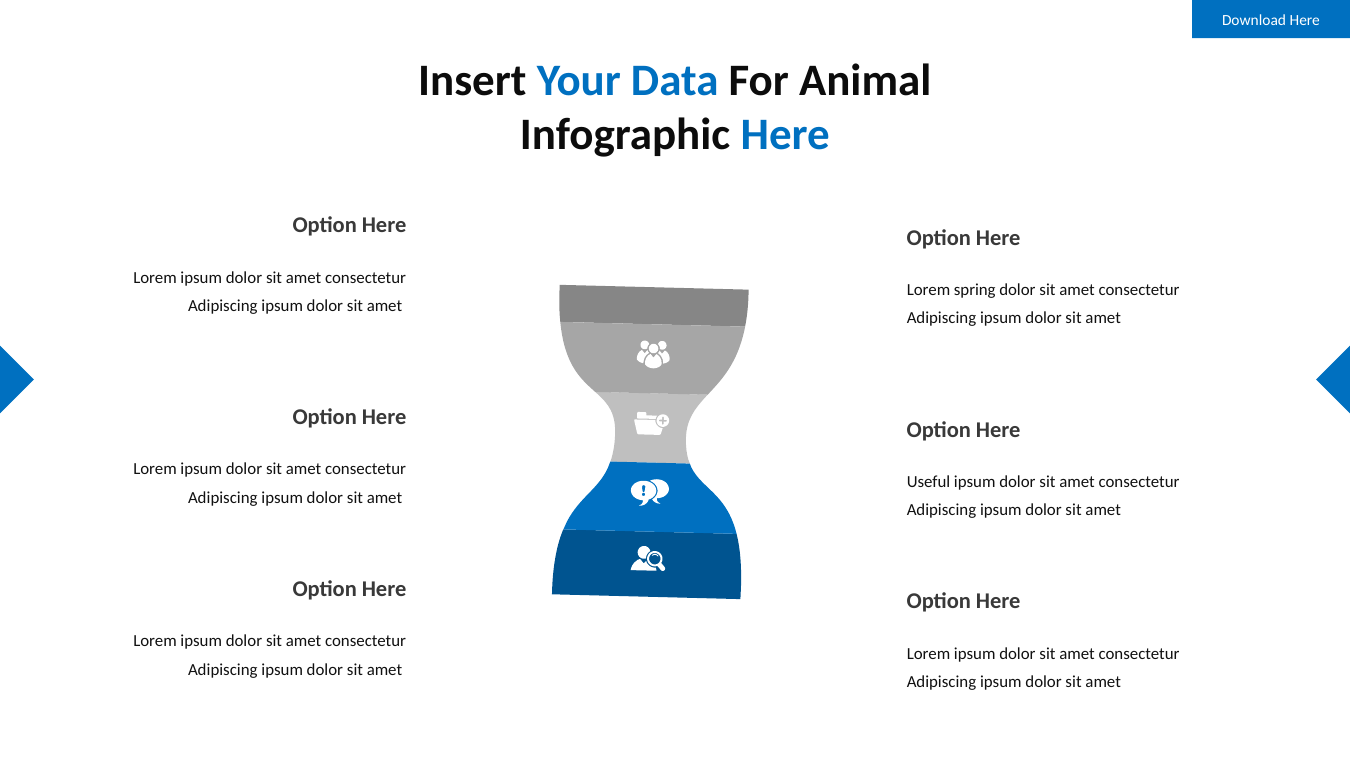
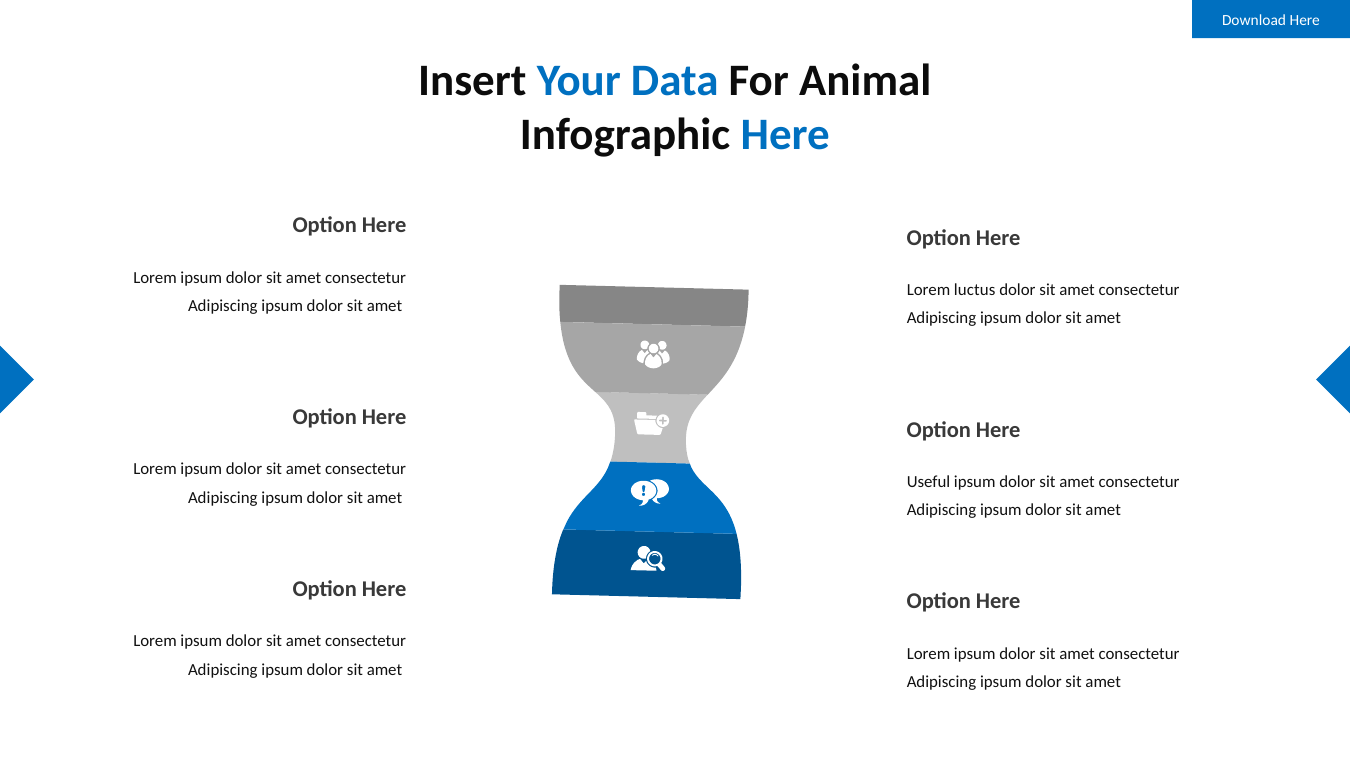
spring: spring -> luctus
